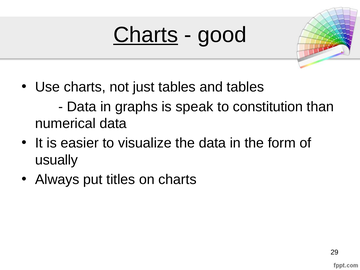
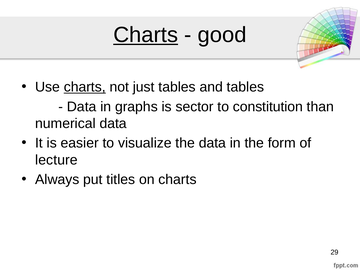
charts at (85, 87) underline: none -> present
speak: speak -> sector
usually: usually -> lecture
